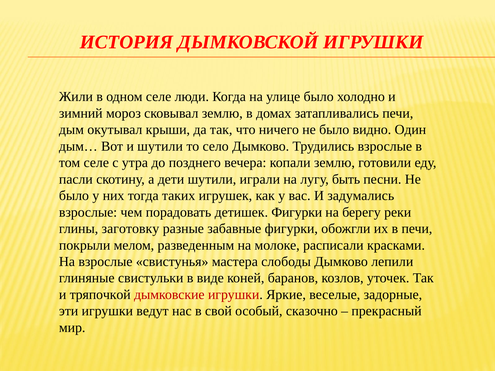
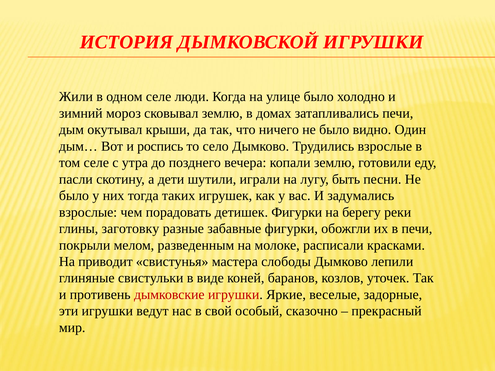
и шутили: шутили -> роспись
На взрослые: взрослые -> приводит
тряпочкой: тряпочкой -> противень
